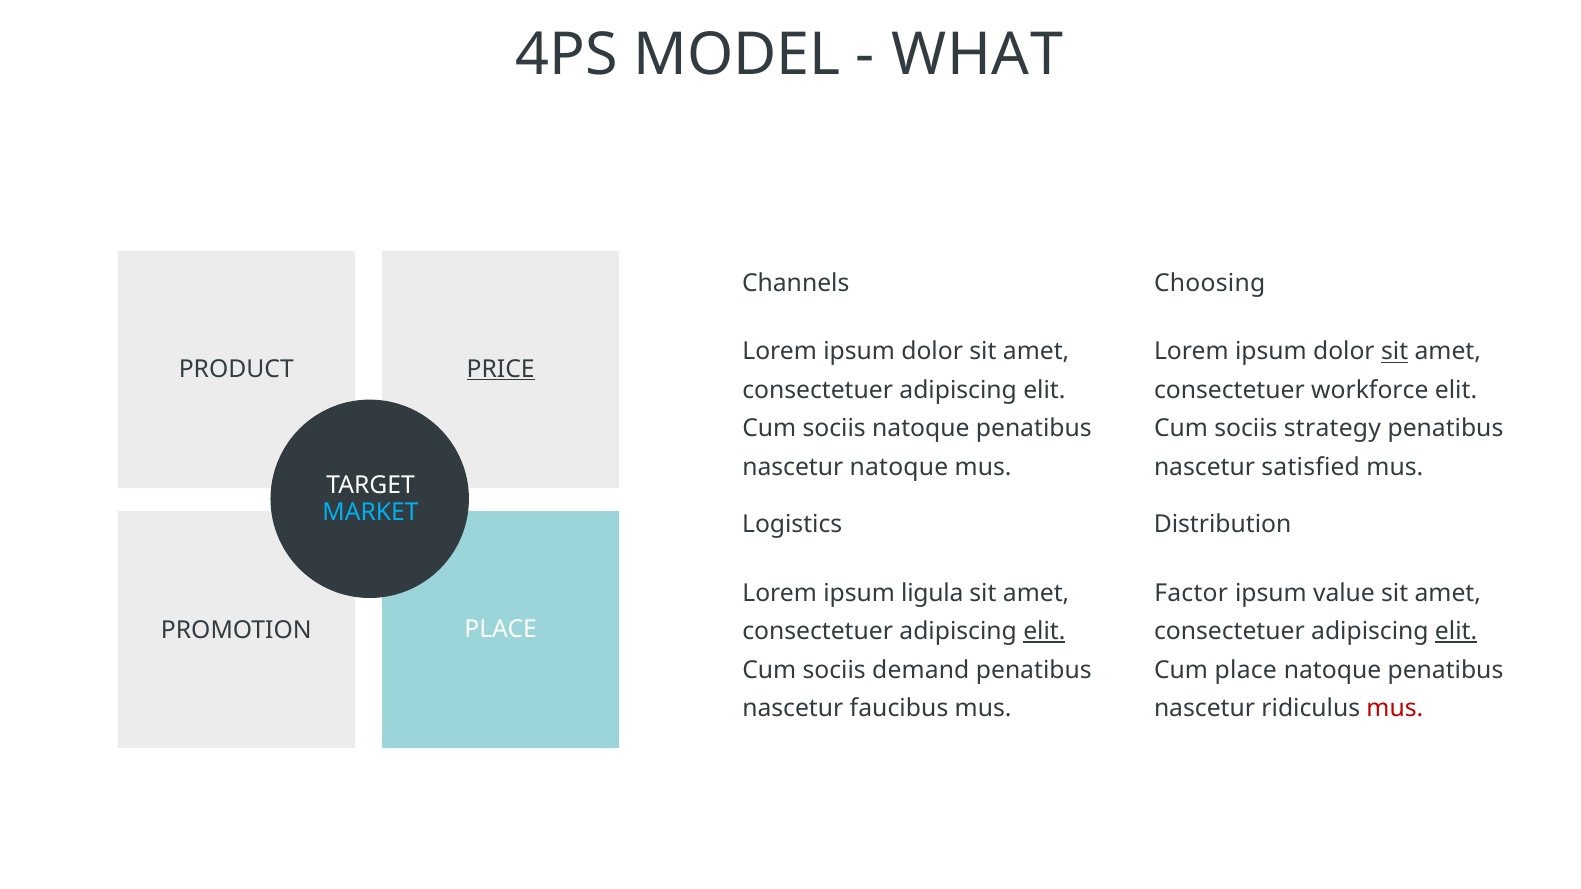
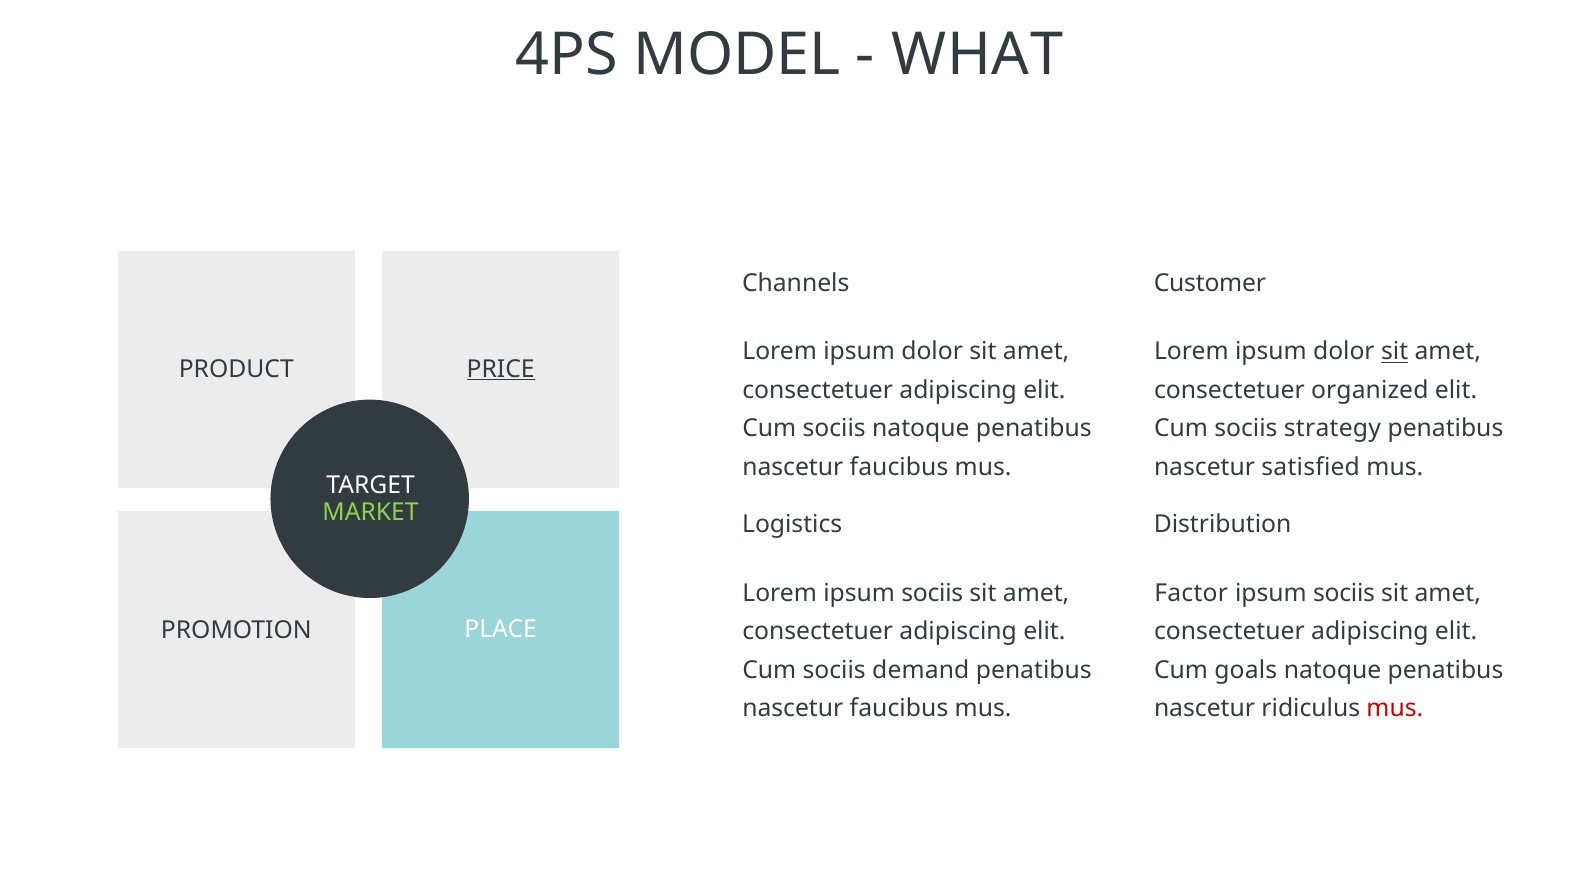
Choosing: Choosing -> Customer
workforce: workforce -> organized
natoque at (899, 468): natoque -> faucibus
MARKET colour: light blue -> light green
Lorem ipsum ligula: ligula -> sociis
value at (1344, 593): value -> sociis
elit at (1044, 632) underline: present -> none
elit at (1456, 632) underline: present -> none
Cum place: place -> goals
